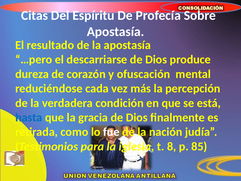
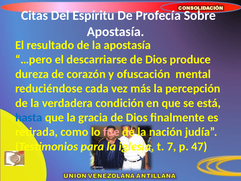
fue colour: white -> pink
8: 8 -> 7
85: 85 -> 47
